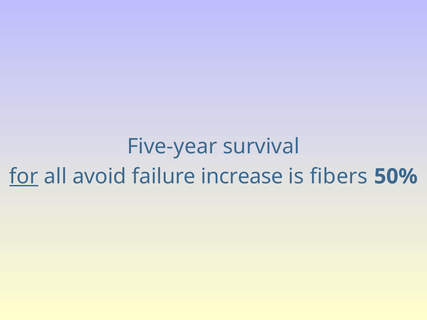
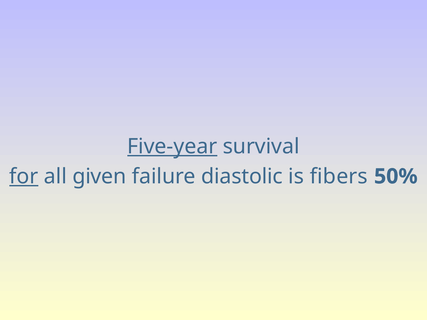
Five-year underline: none -> present
avoid: avoid -> given
increase: increase -> diastolic
